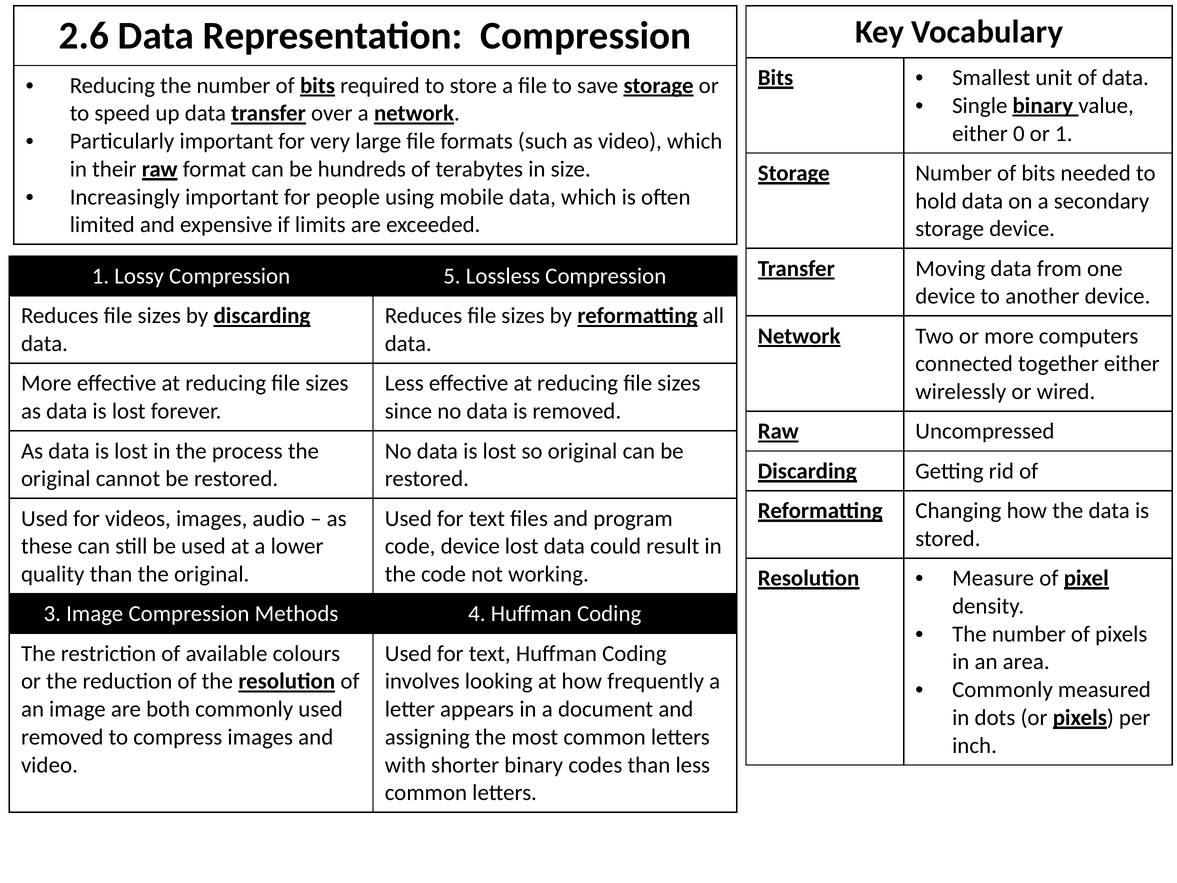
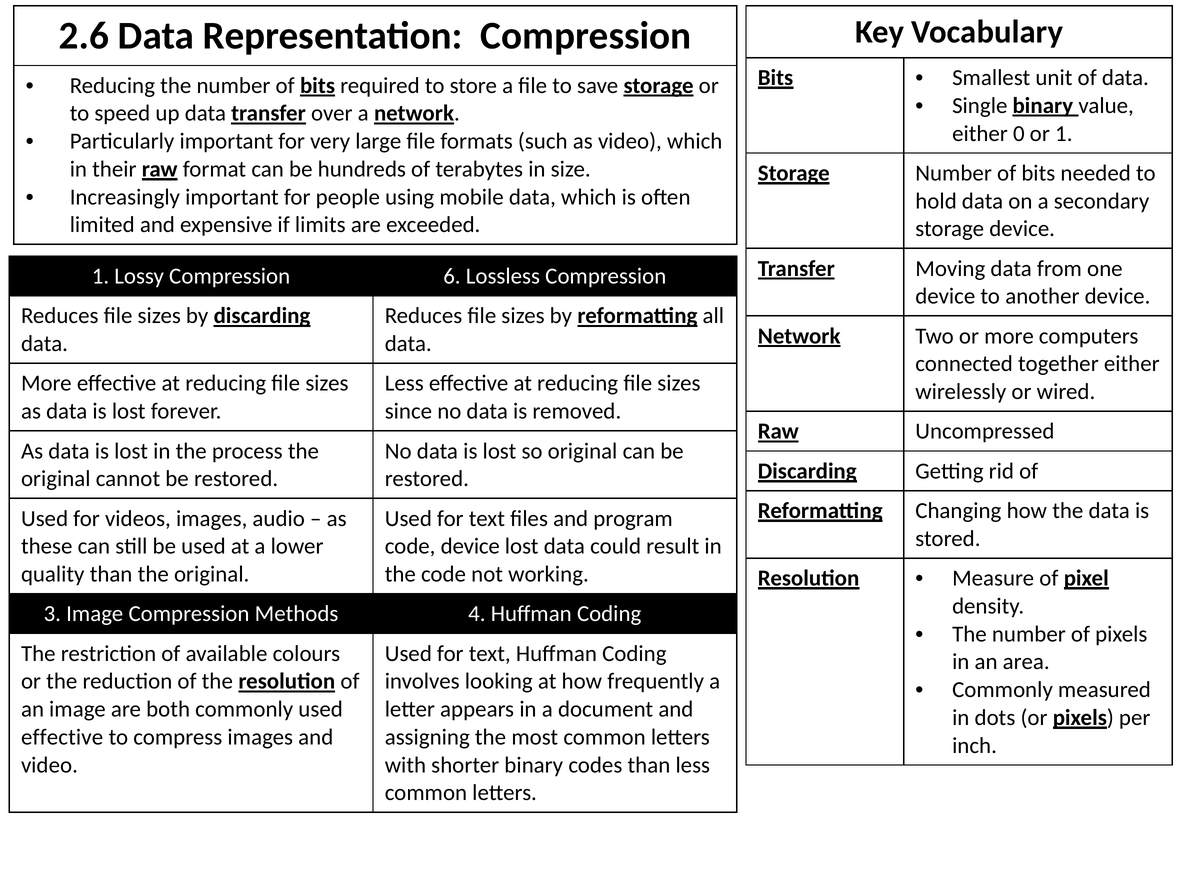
5: 5 -> 6
removed at (62, 737): removed -> effective
